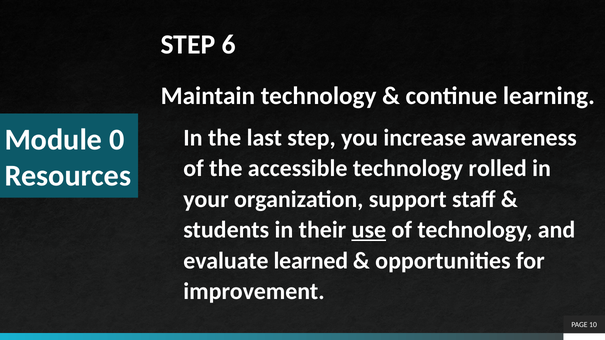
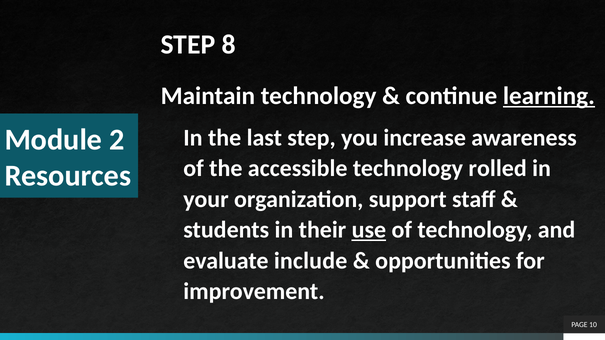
6: 6 -> 8
learning underline: none -> present
0: 0 -> 2
learned: learned -> include
